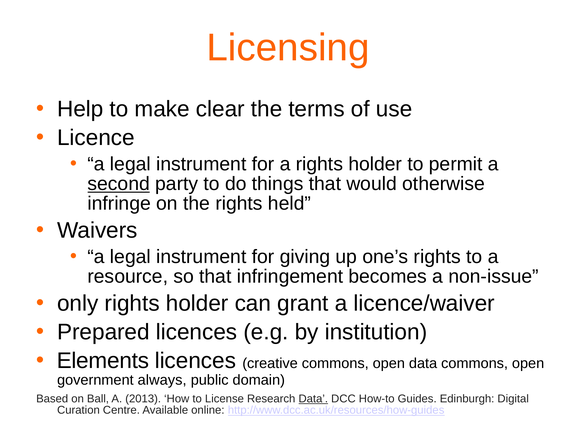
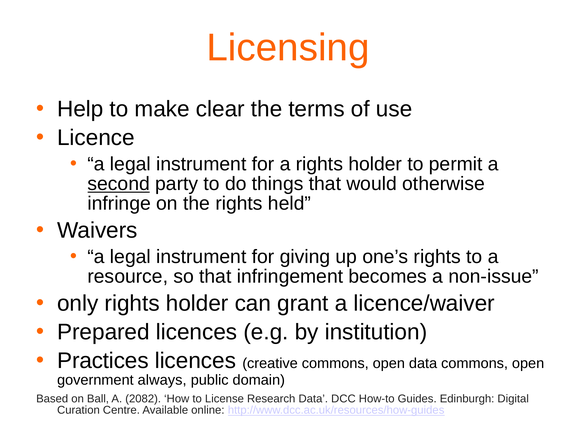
Elements: Elements -> Practices
2013: 2013 -> 2082
Data at (313, 399) underline: present -> none
